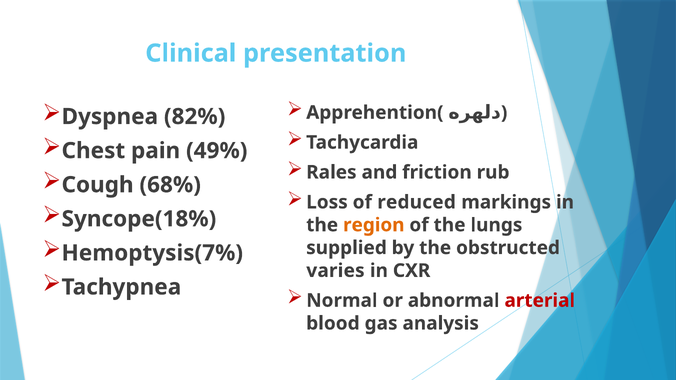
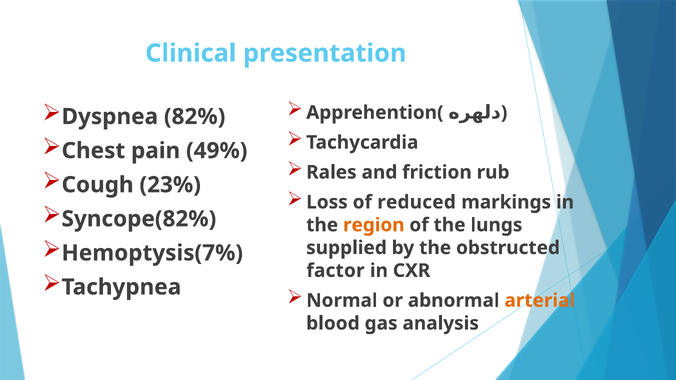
68%: 68% -> 23%
Syncope(18%: Syncope(18% -> Syncope(82%
varies: varies -> factor
arterial colour: red -> orange
